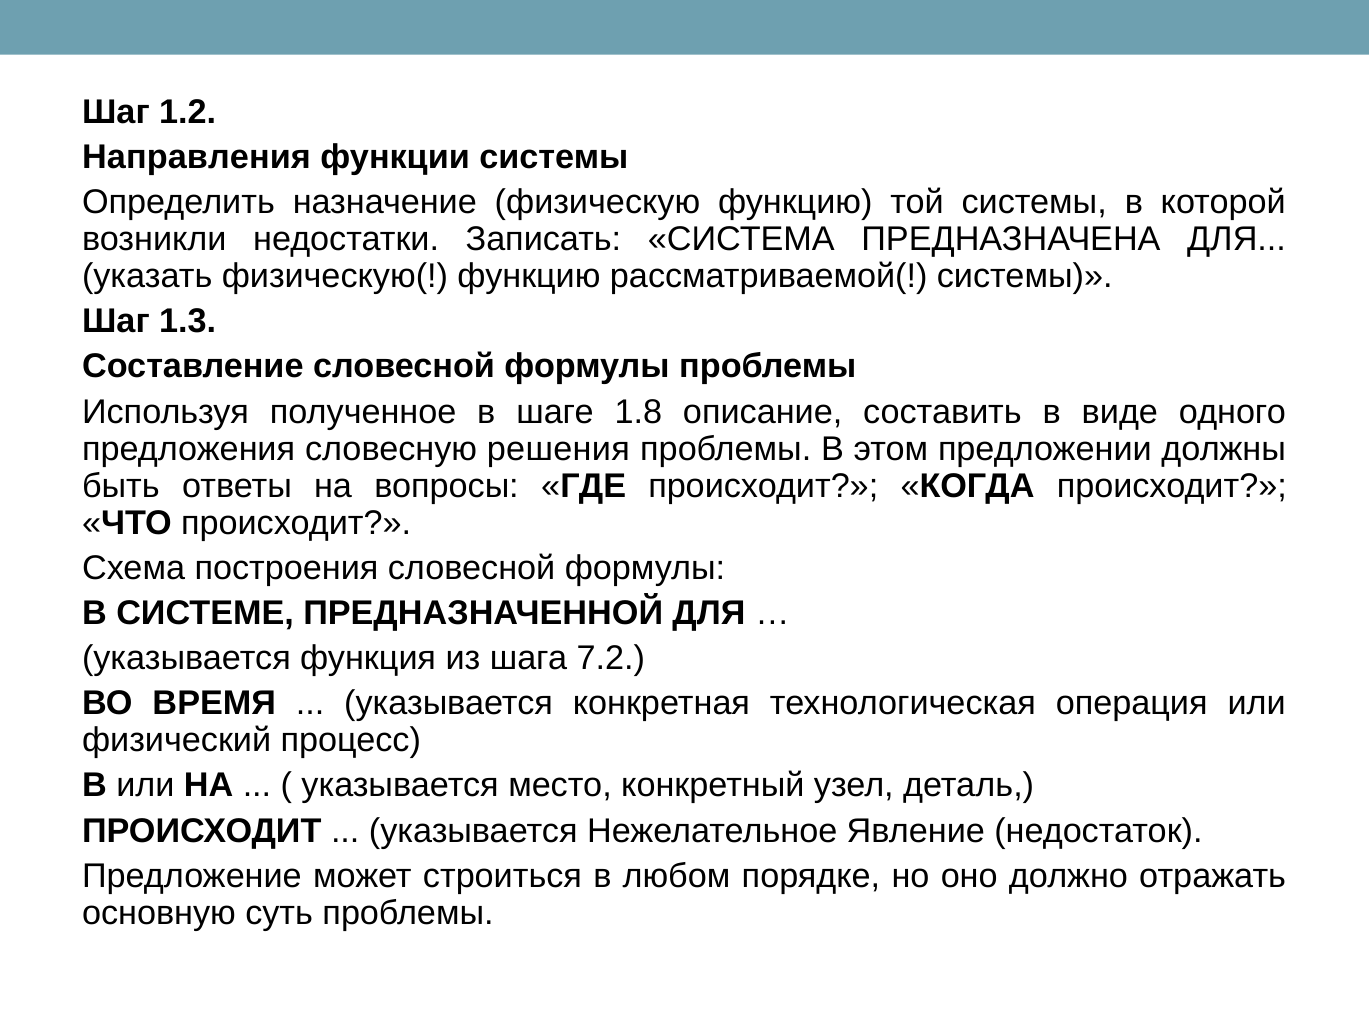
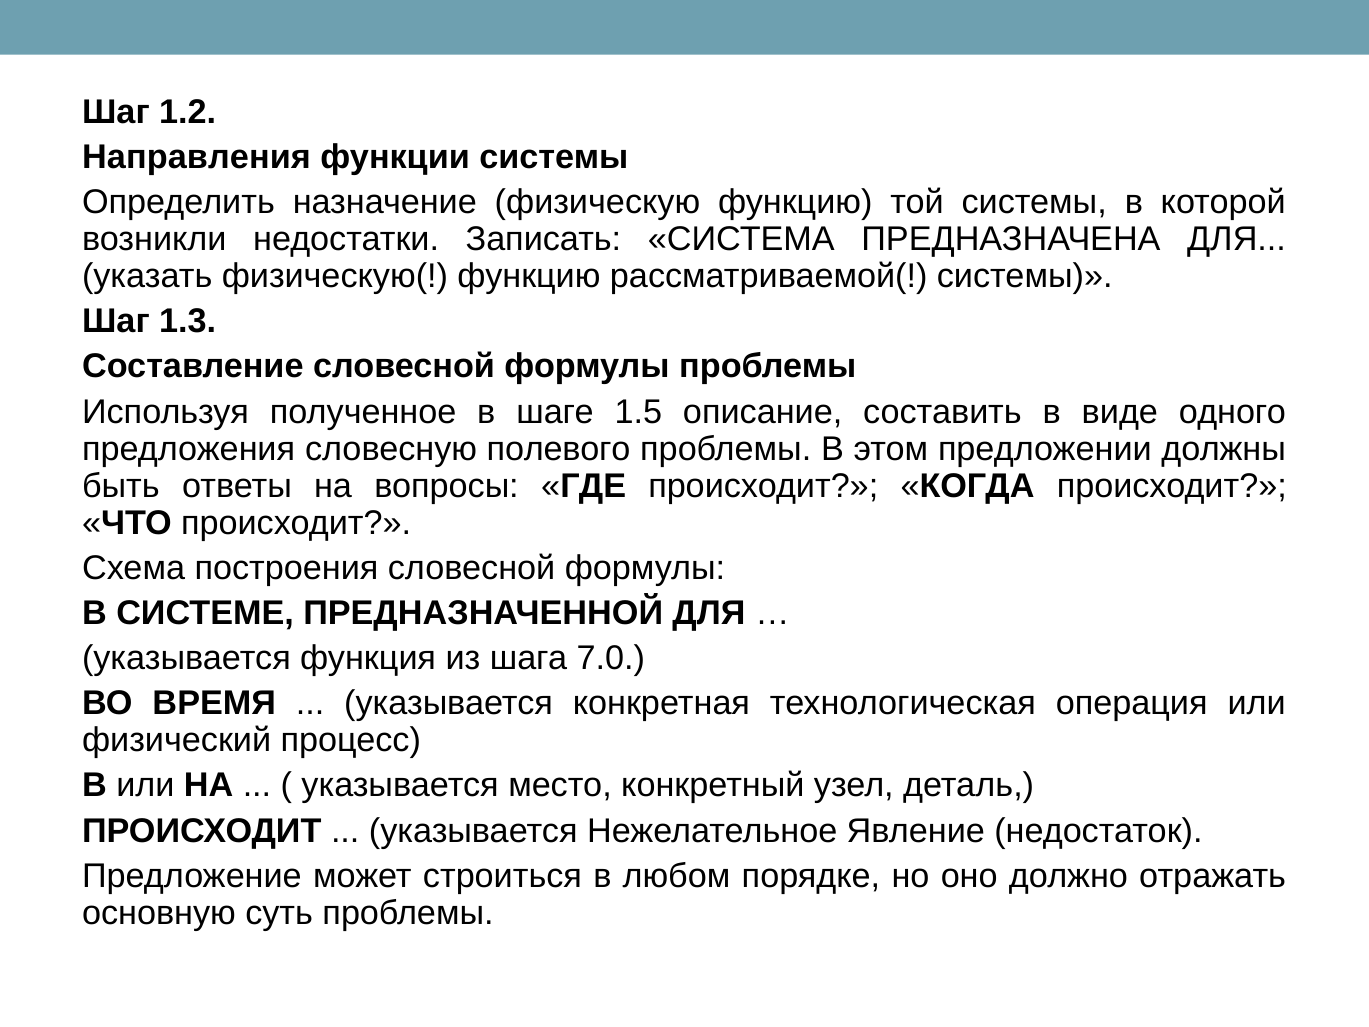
1.8: 1.8 -> 1.5
решения: решения -> полевого
7.2: 7.2 -> 7.0
